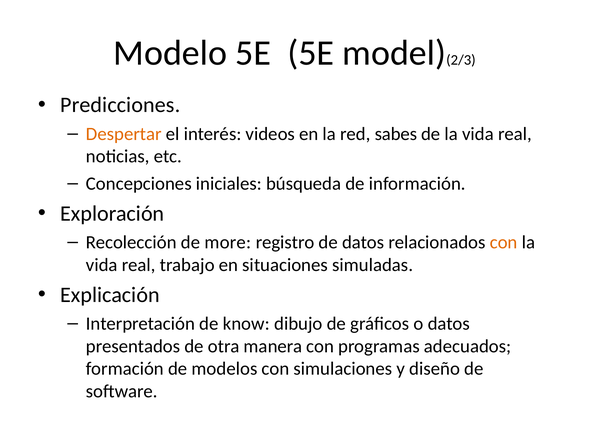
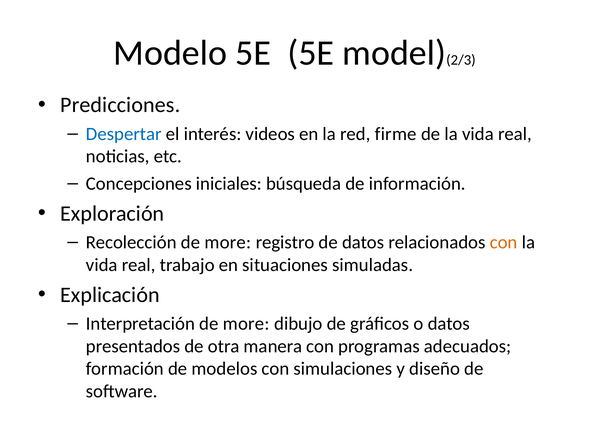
Despertar colour: orange -> blue
sabes: sabes -> firme
Interpretación de know: know -> more
